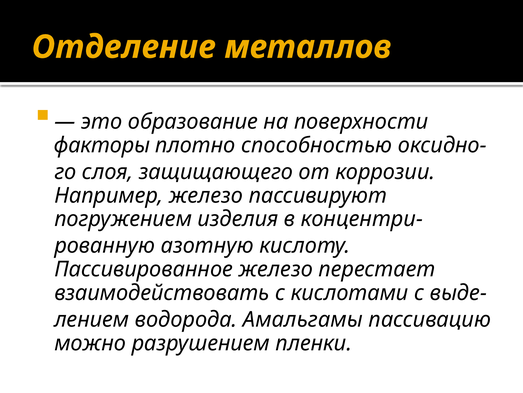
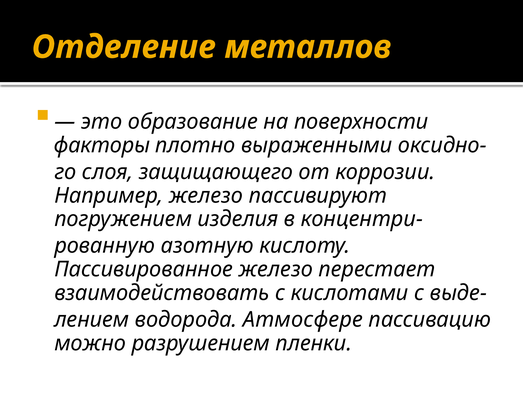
способностью: способностью -> выраженными
Амальгамы: Амальгамы -> Атмосфере
